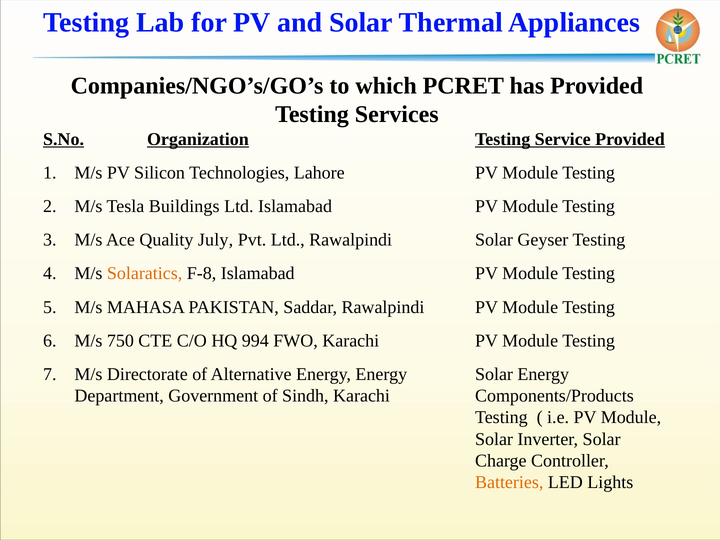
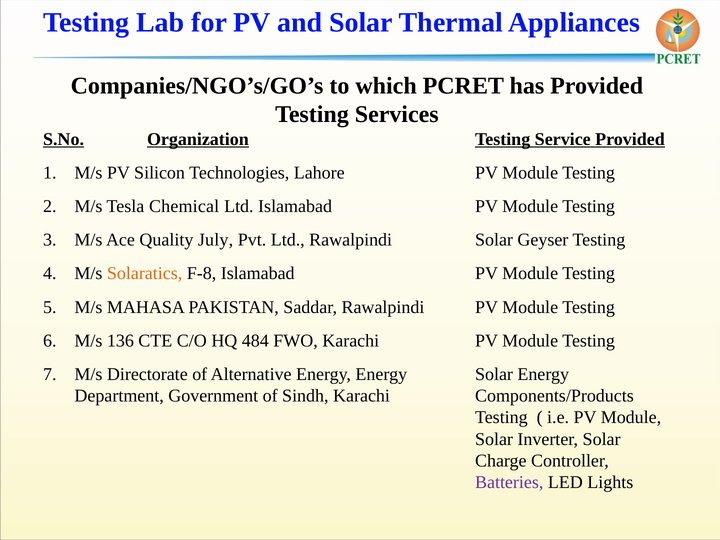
Buildings: Buildings -> Chemical
750: 750 -> 136
994: 994 -> 484
Batteries colour: orange -> purple
